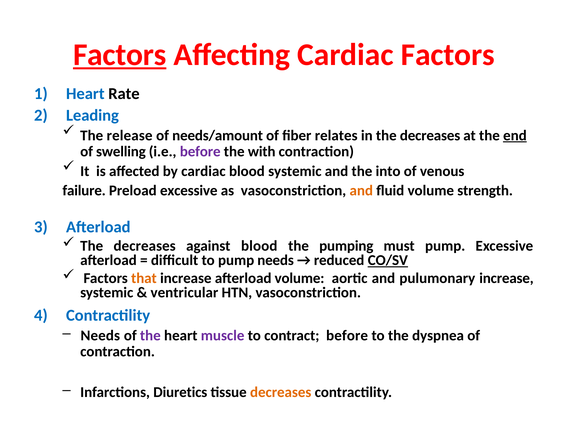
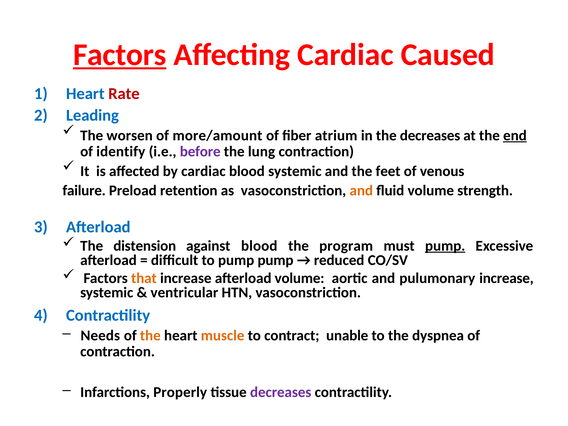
Cardiac Factors: Factors -> Caused
Rate colour: black -> red
release: release -> worsen
needs/amount: needs/amount -> more/amount
relates: relates -> atrium
swelling: swelling -> identify
with: with -> lung
into: into -> feet
Preload excessive: excessive -> retention
decreases at (145, 246): decreases -> distension
pumping: pumping -> program
pump at (445, 246) underline: none -> present
pump needs: needs -> pump
CO/SV underline: present -> none
the at (150, 335) colour: purple -> orange
muscle colour: purple -> orange
contract before: before -> unable
Diuretics: Diuretics -> Properly
decreases at (281, 392) colour: orange -> purple
